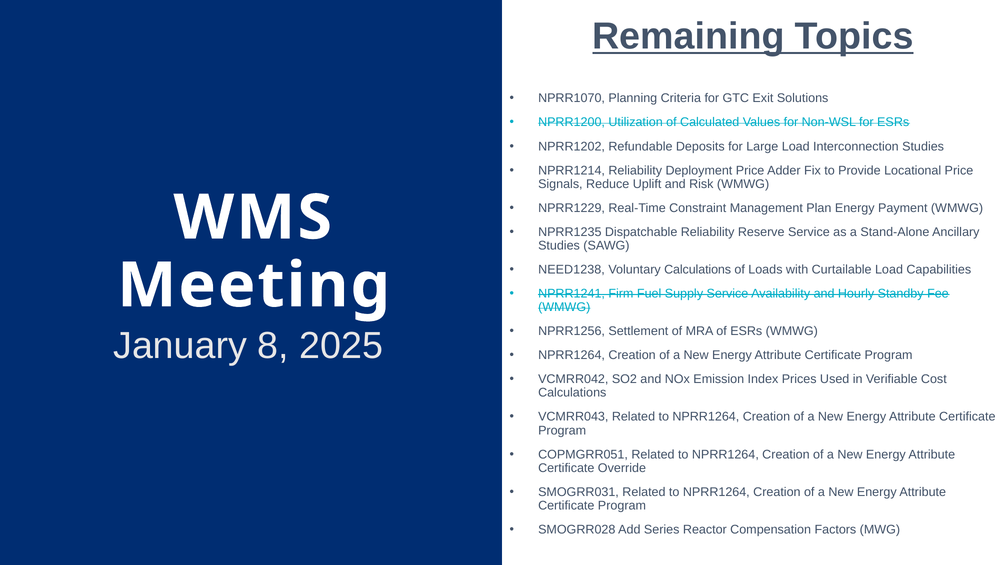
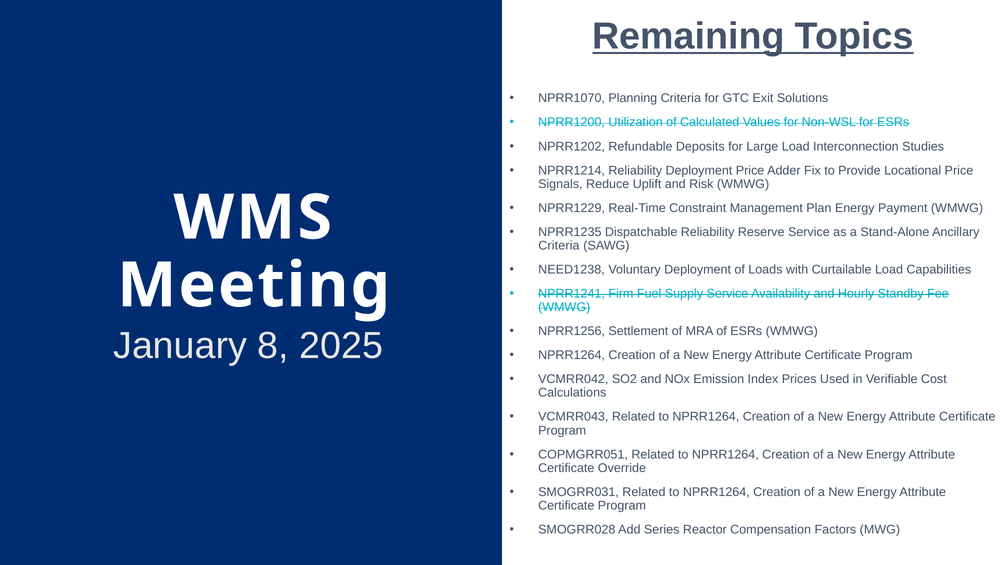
Studies at (559, 245): Studies -> Criteria
Voluntary Calculations: Calculations -> Deployment
